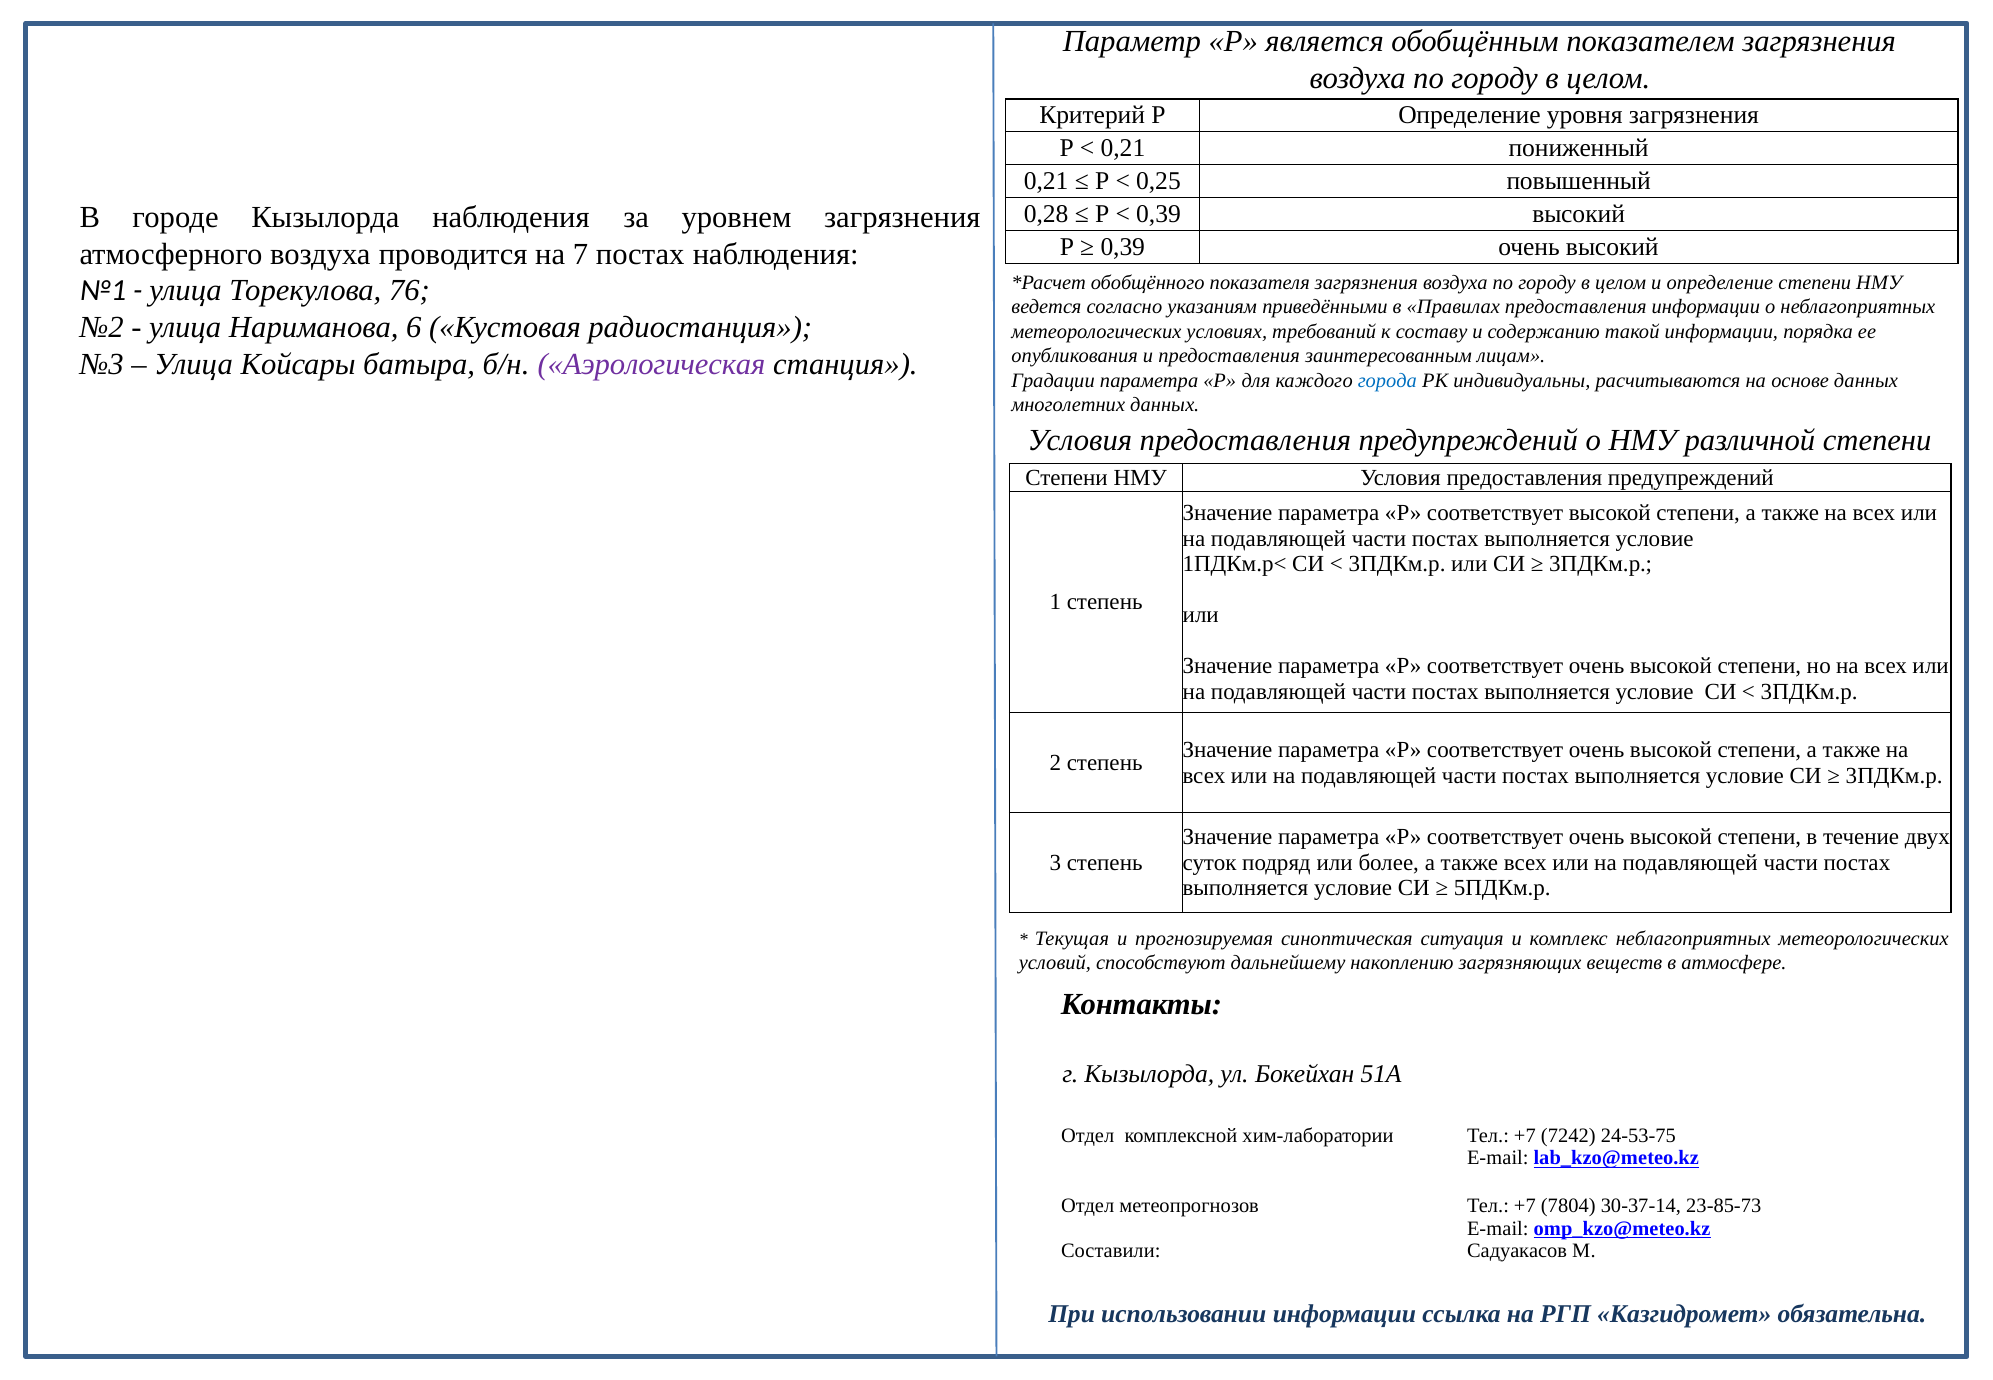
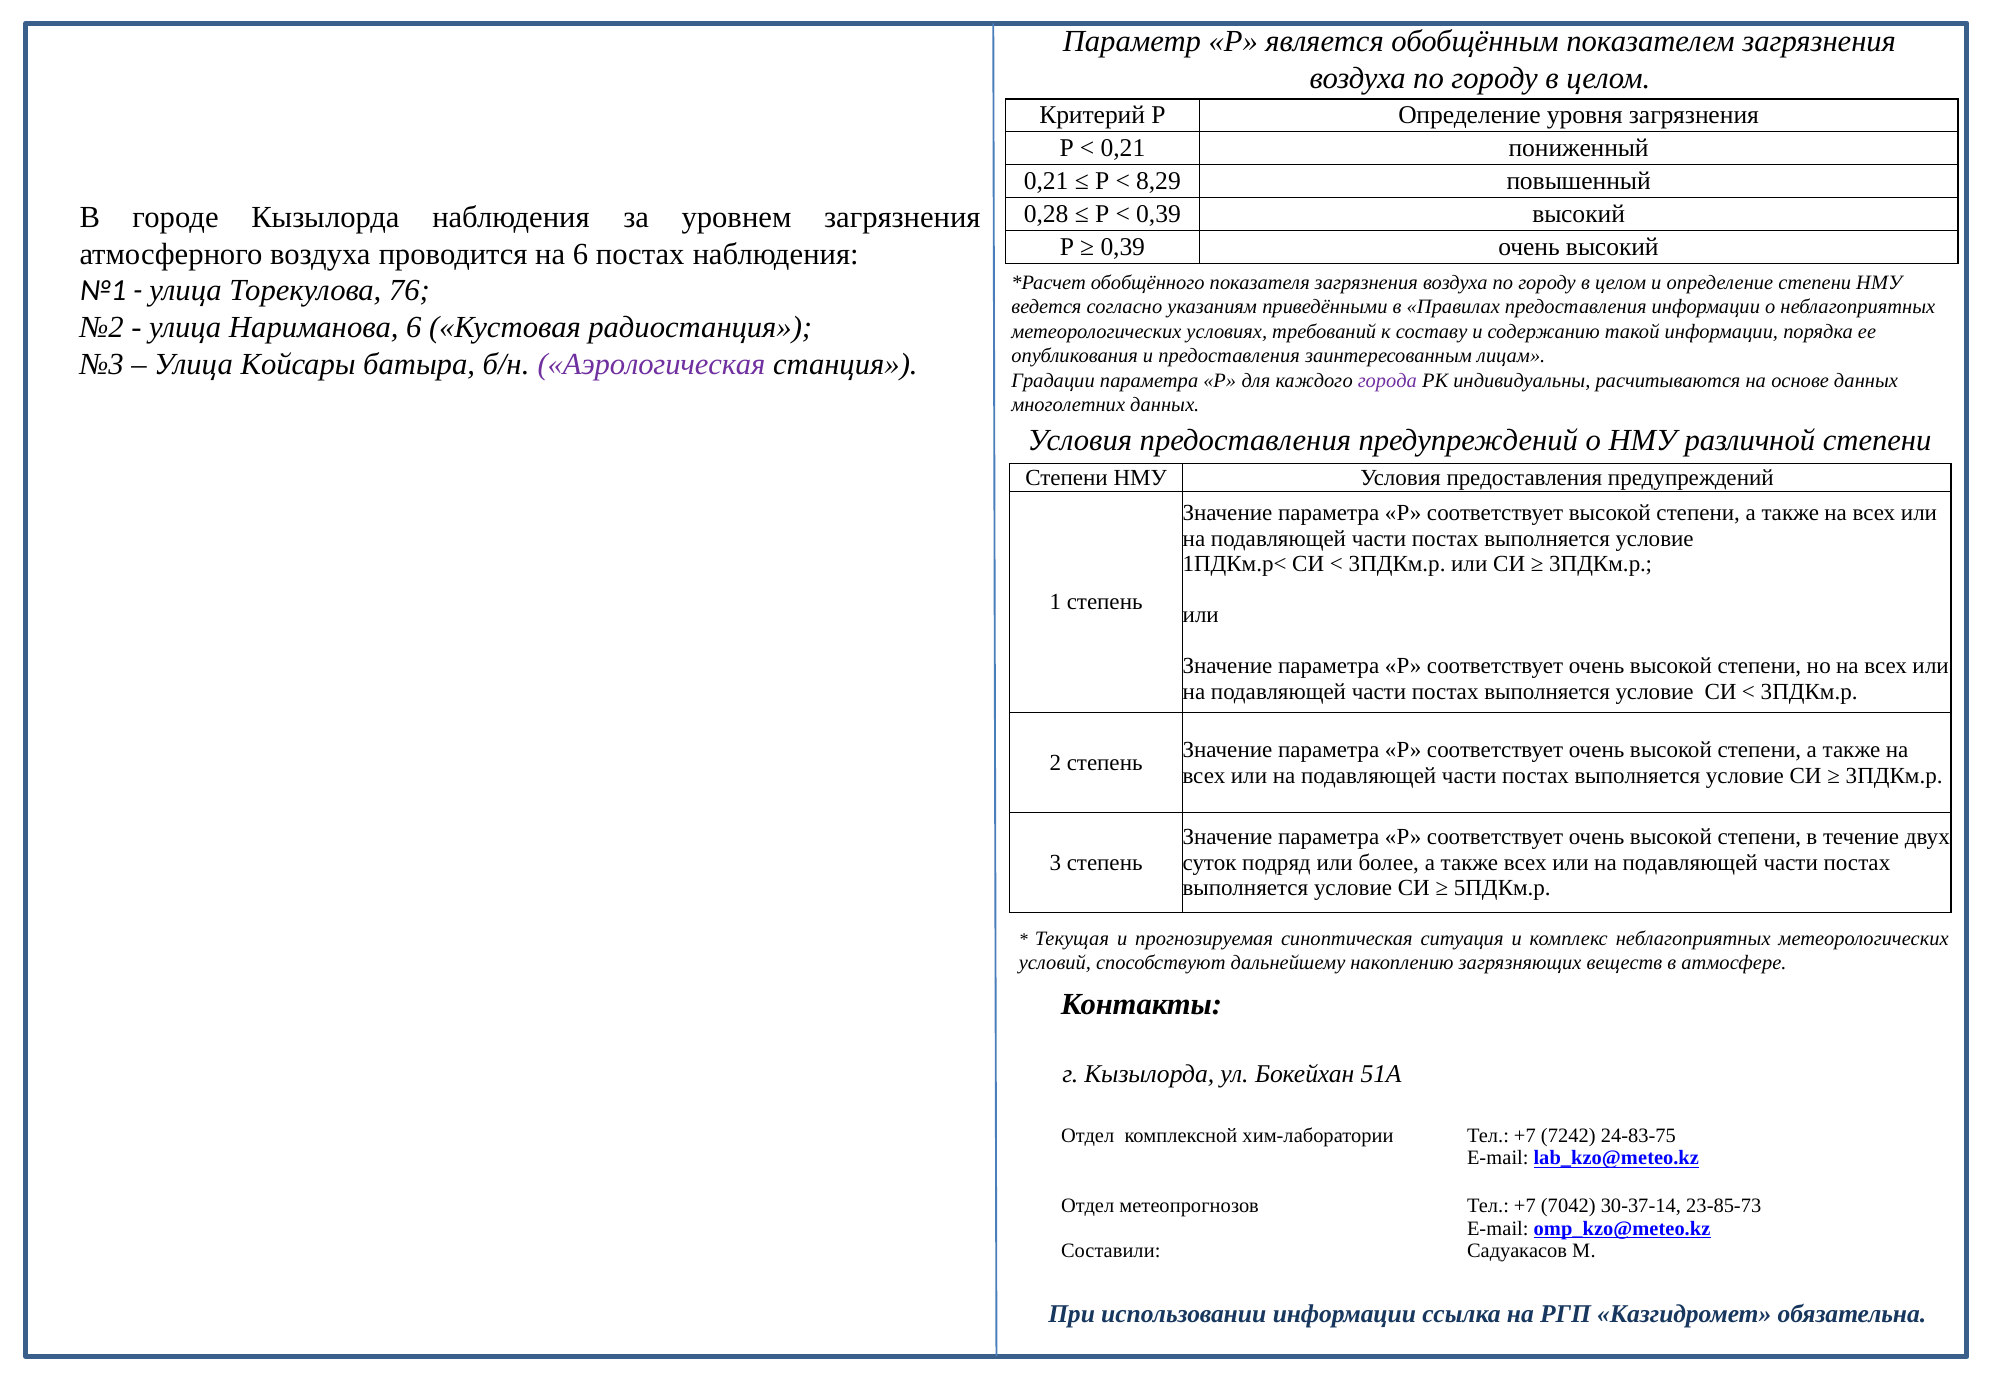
0,25: 0,25 -> 8,29
на 7: 7 -> 6
города colour: blue -> purple
24-53-75: 24-53-75 -> 24-83-75
7804: 7804 -> 7042
